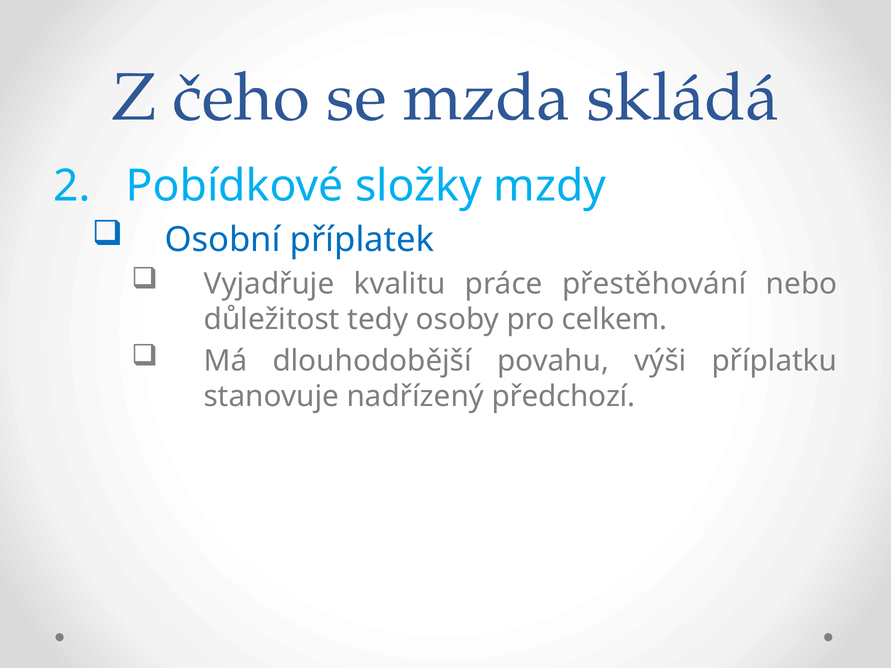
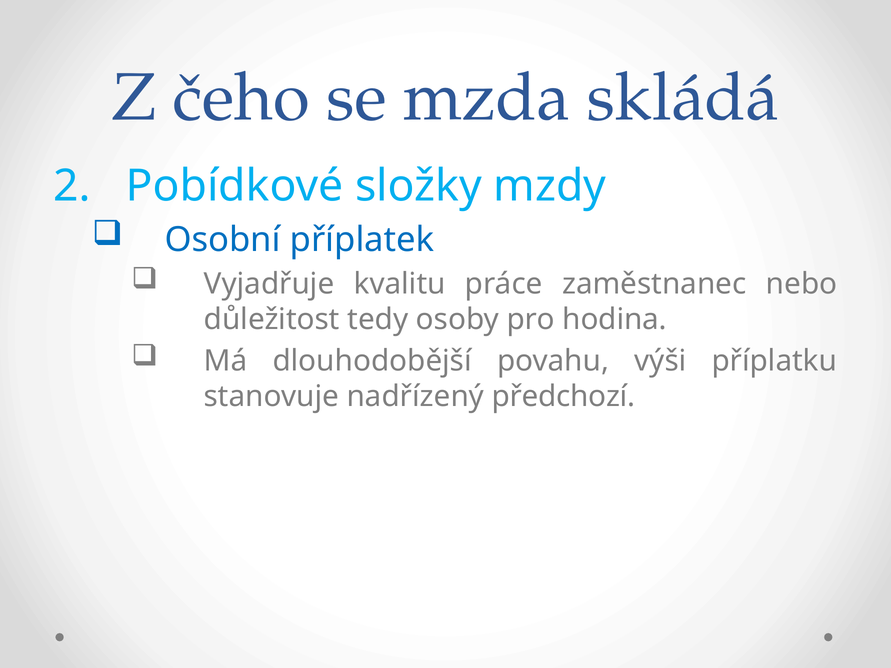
přestěhování: přestěhování -> zaměstnanec
celkem: celkem -> hodina
